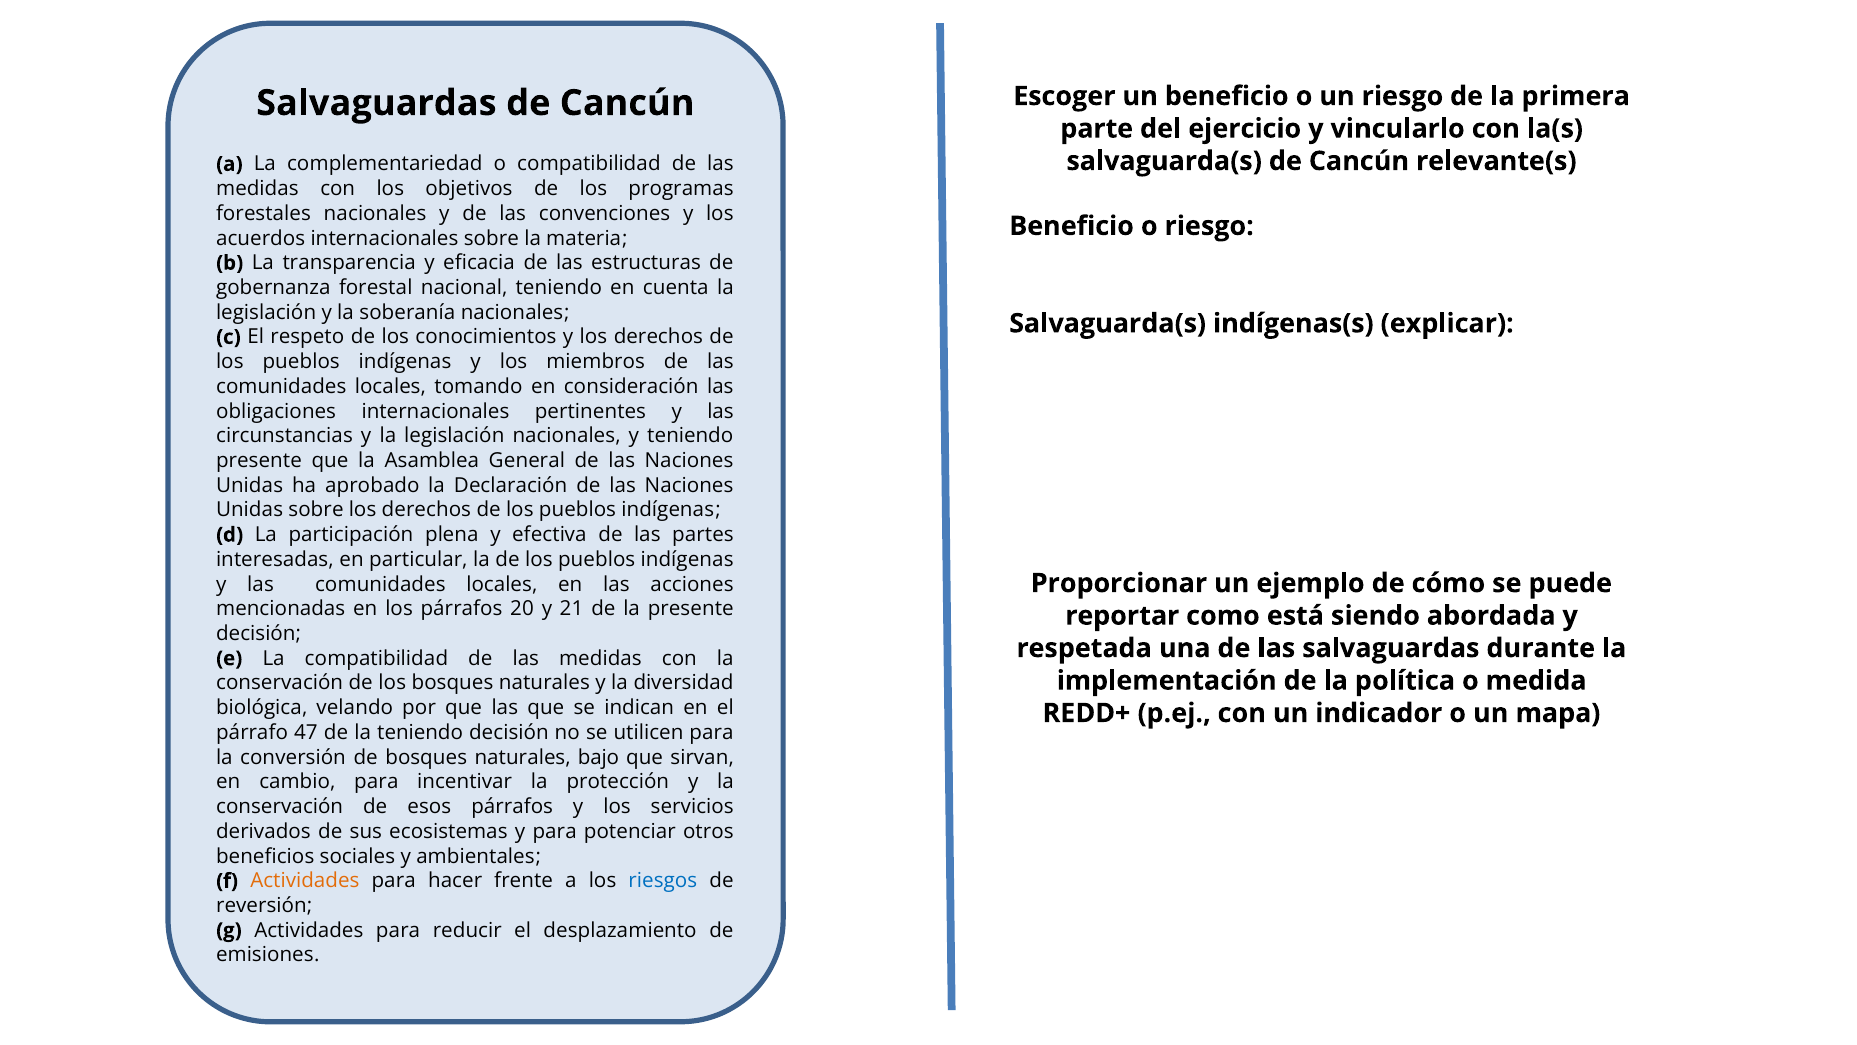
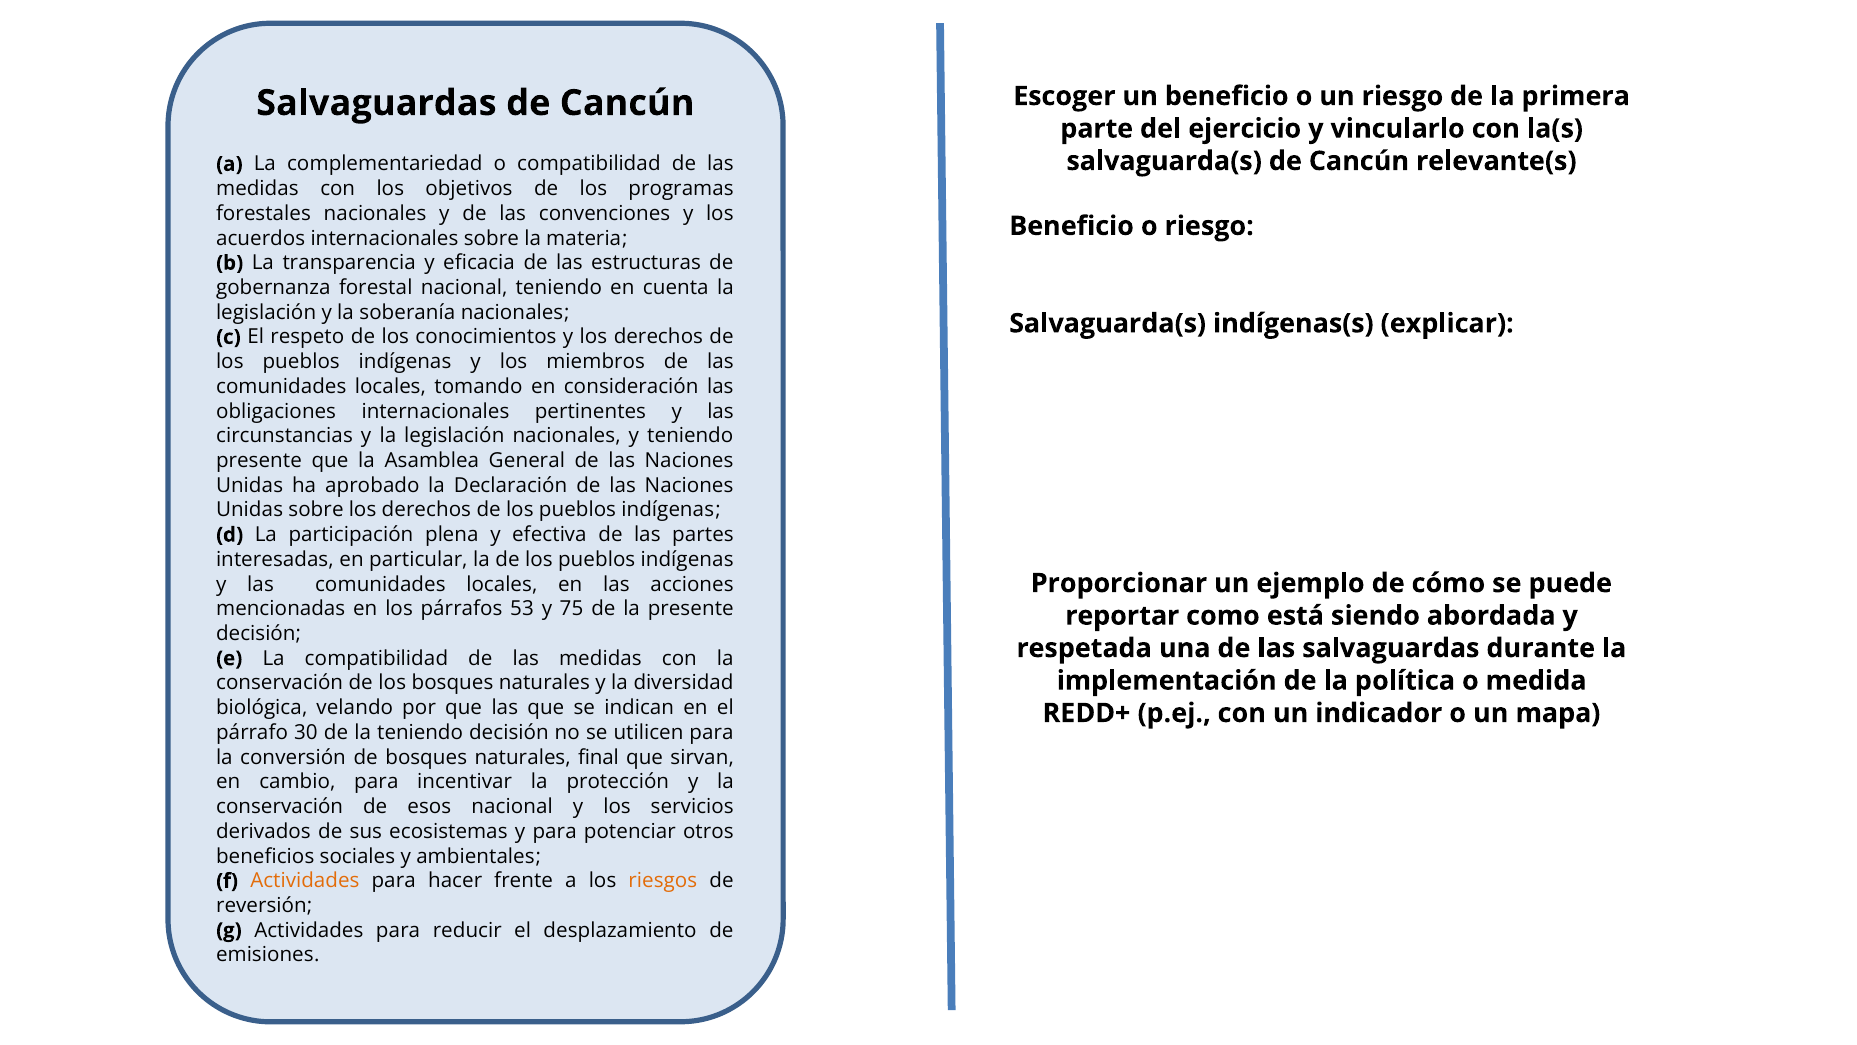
20: 20 -> 53
21: 21 -> 75
47: 47 -> 30
bajo: bajo -> final
esos párrafos: párrafos -> nacional
riesgos colour: blue -> orange
